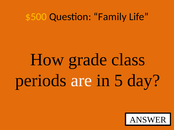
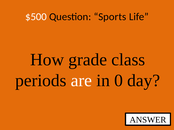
$500 colour: yellow -> white
Family: Family -> Sports
5: 5 -> 0
